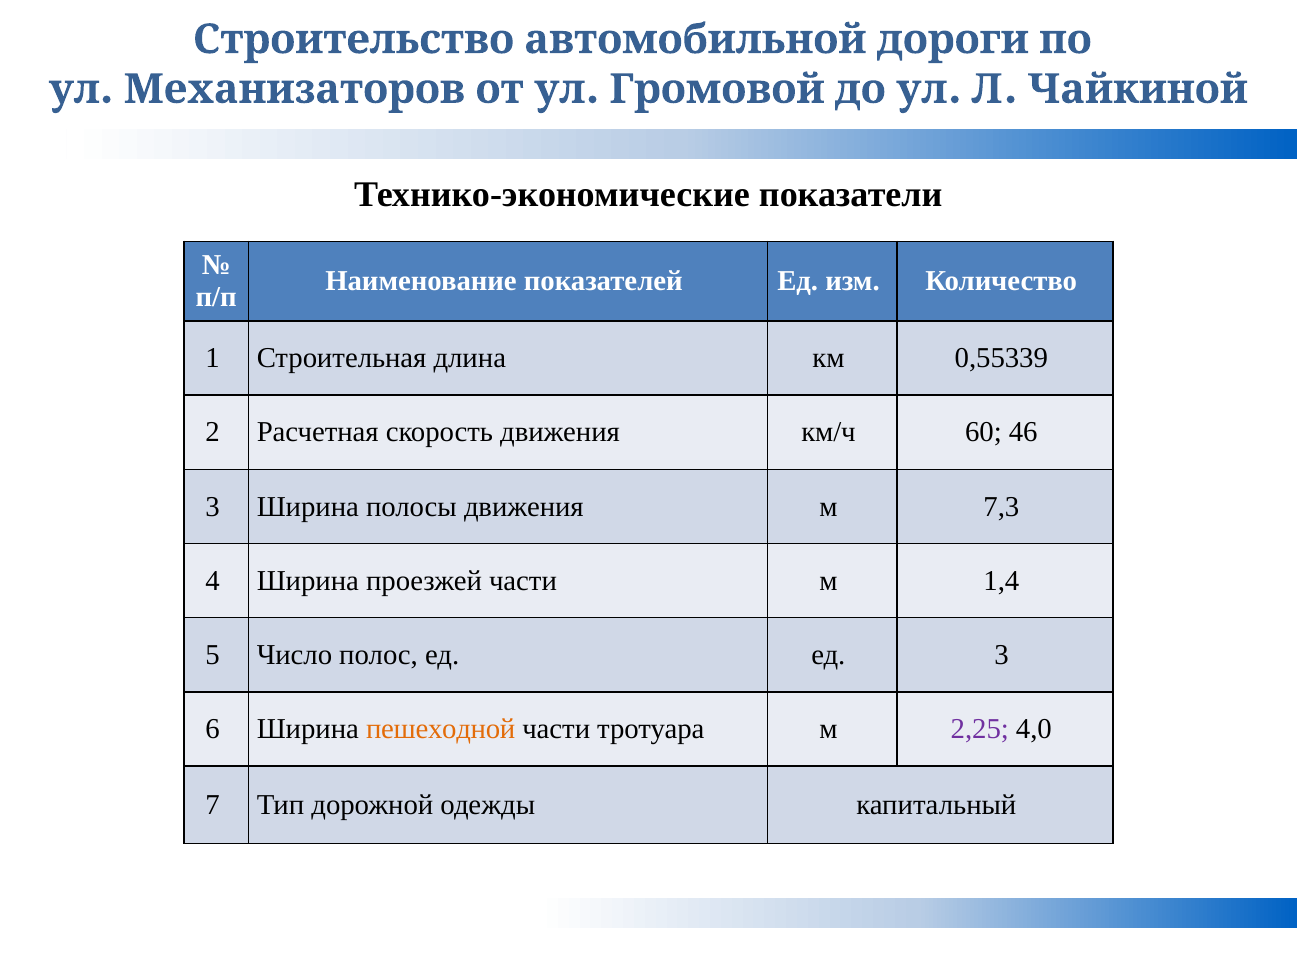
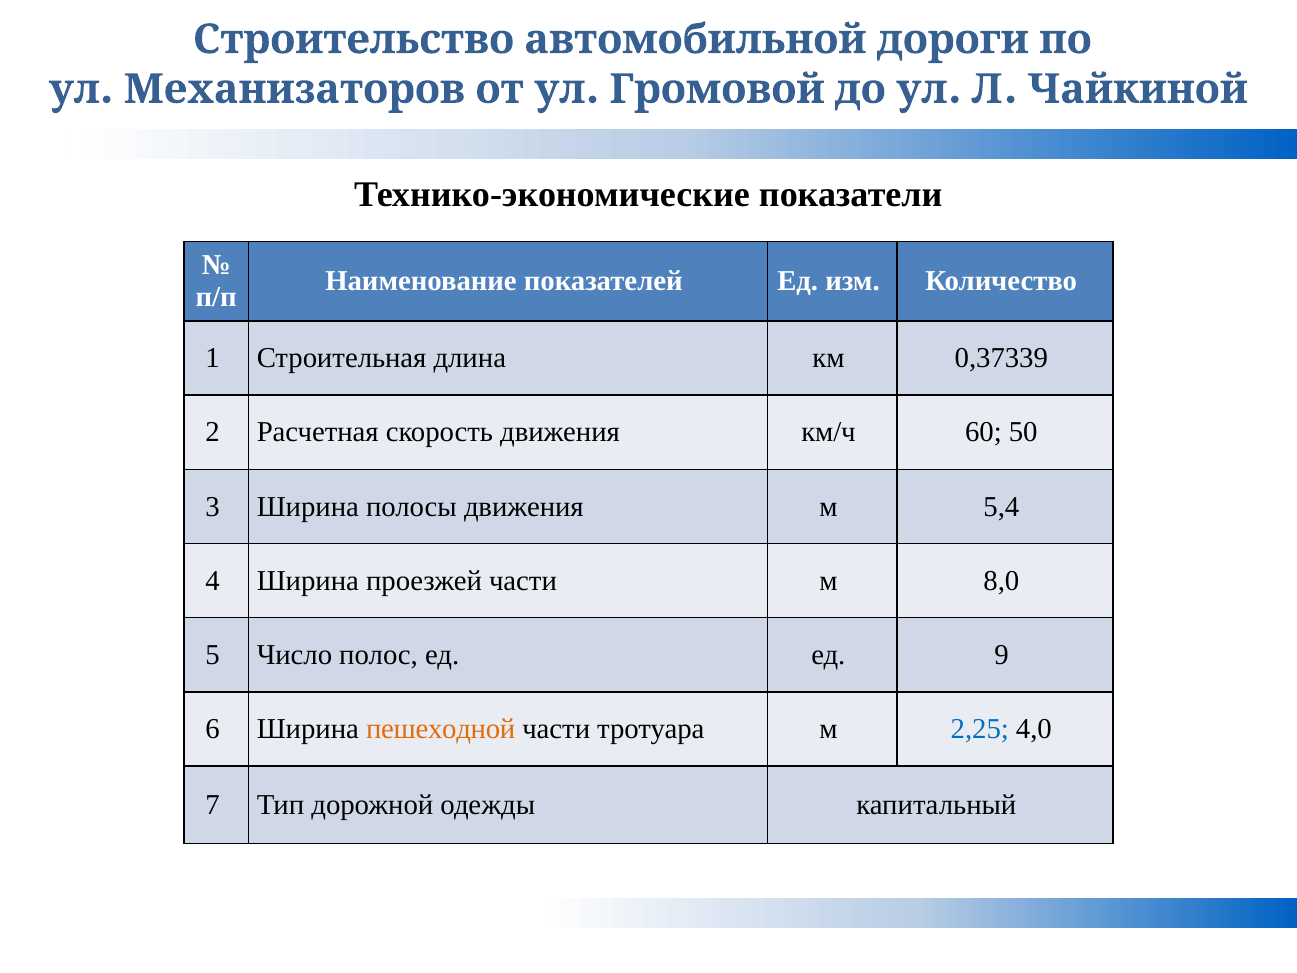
0,55339: 0,55339 -> 0,37339
46: 46 -> 50
7,3: 7,3 -> 5,4
1,4: 1,4 -> 8,0
ед 3: 3 -> 9
2,25 colour: purple -> blue
